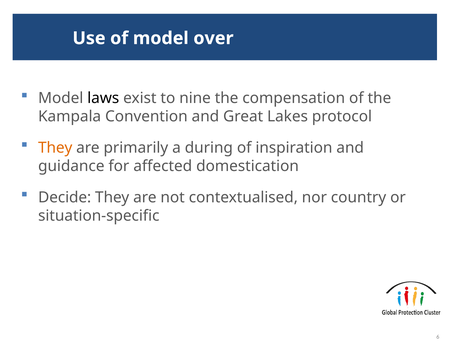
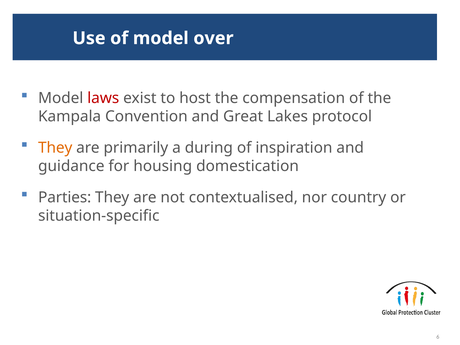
laws colour: black -> red
nine: nine -> host
affected: affected -> housing
Decide: Decide -> Parties
